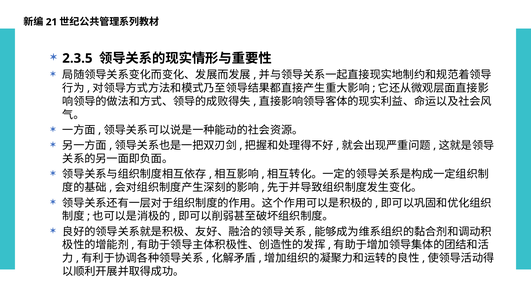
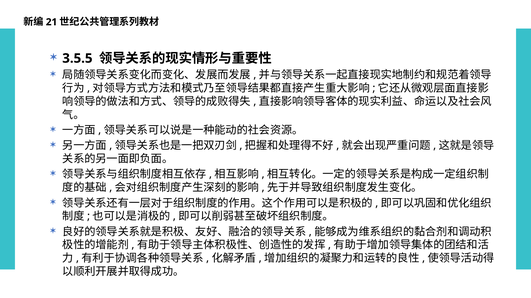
2.3.5: 2.3.5 -> 3.5.5
